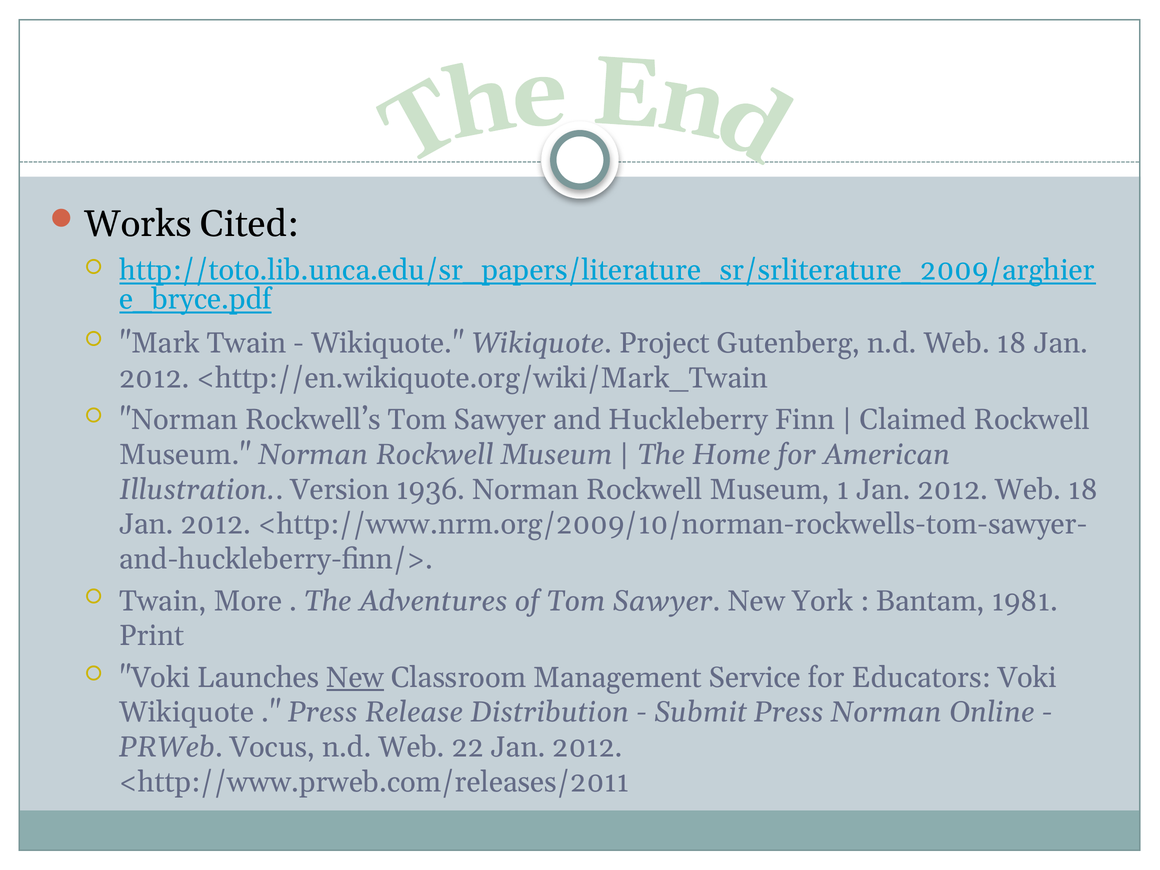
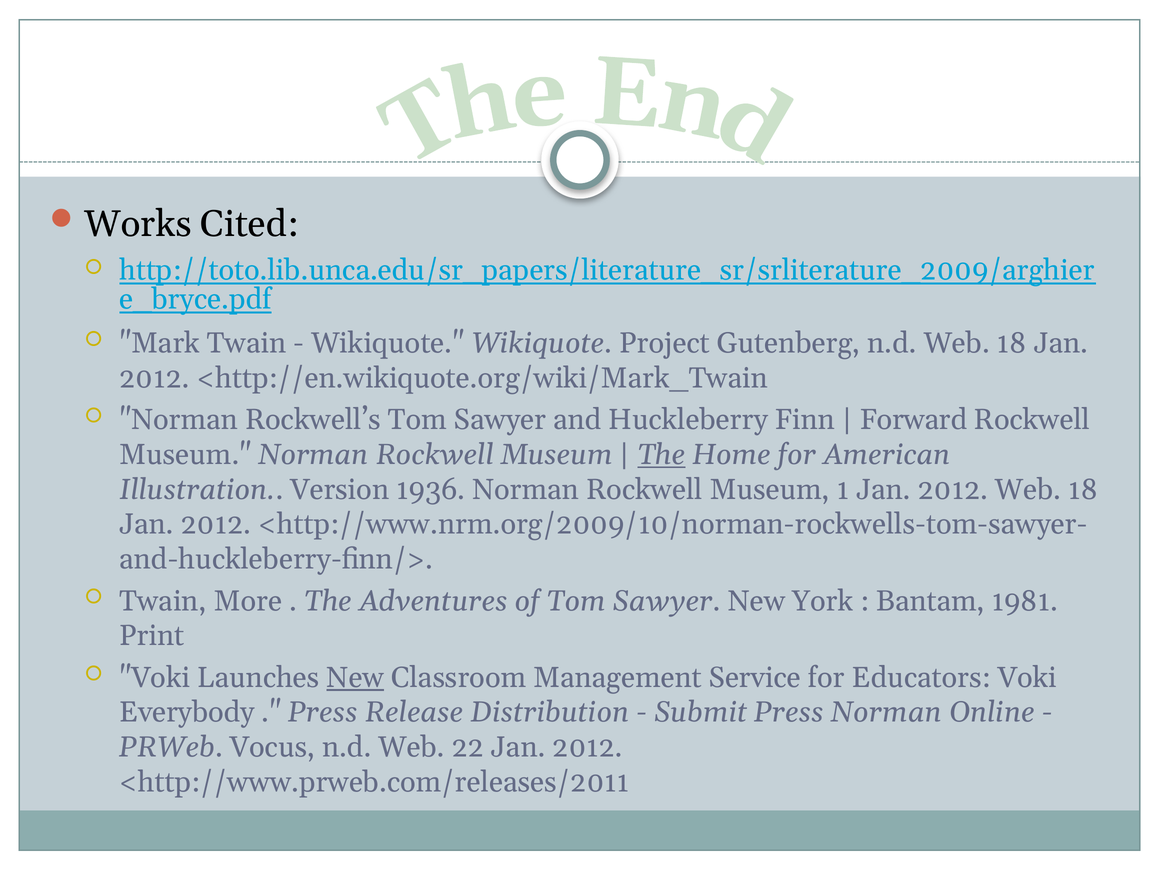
Claimed: Claimed -> Forward
The at (661, 455) underline: none -> present
Wikiquote at (187, 712): Wikiquote -> Everybody
